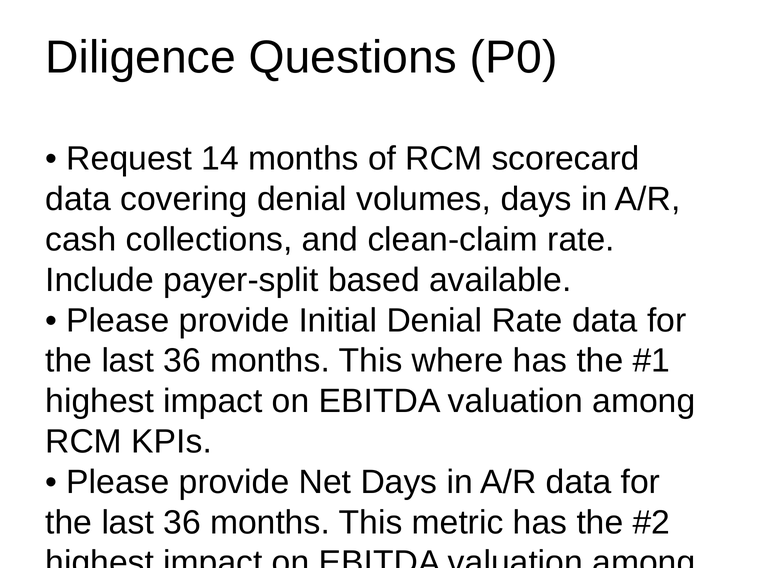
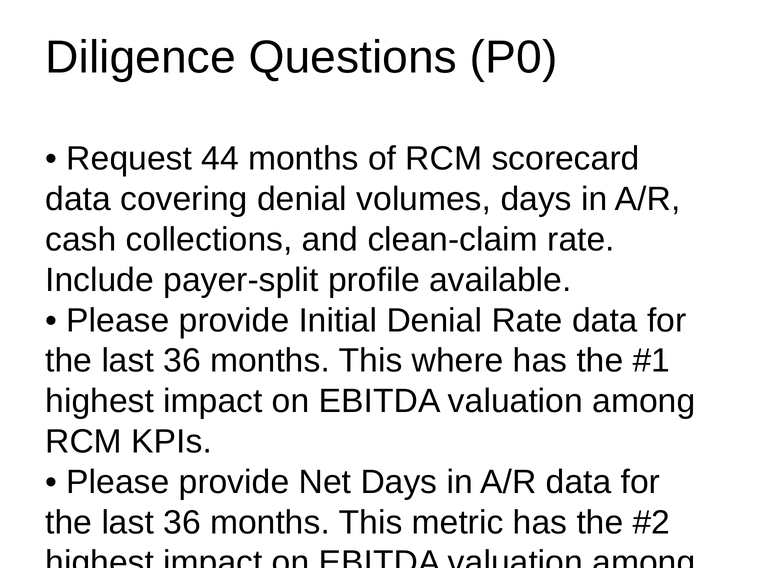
14: 14 -> 44
based: based -> profile
